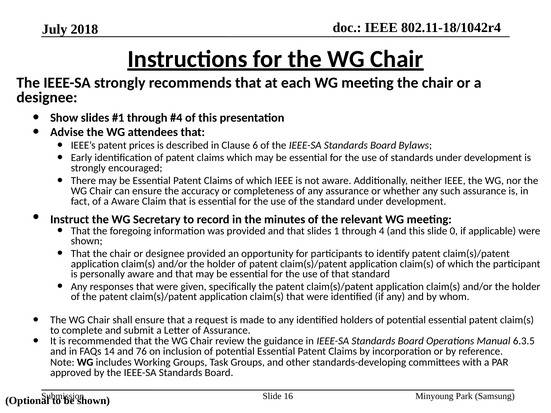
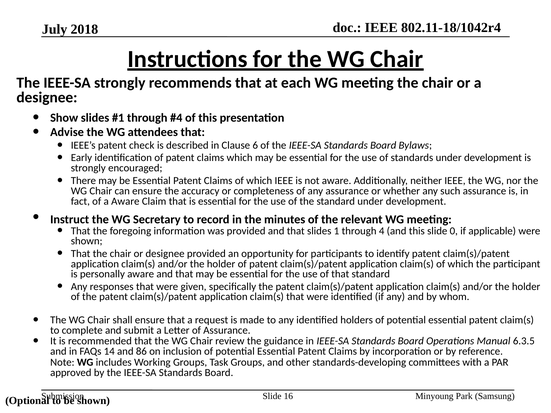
prices: prices -> check
76: 76 -> 86
